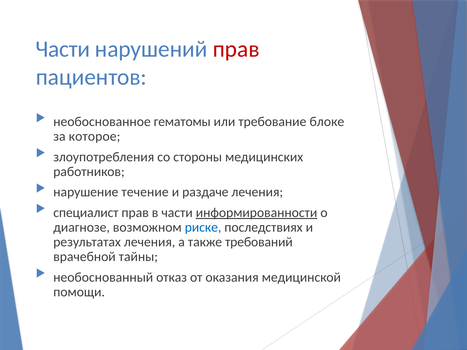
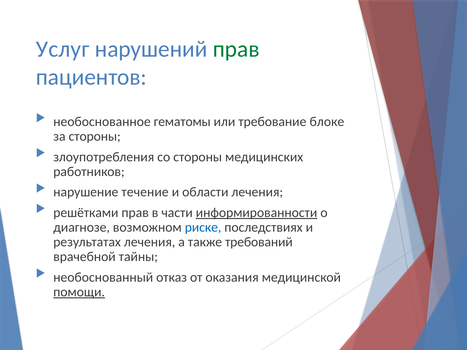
Части at (63, 49): Части -> Услуг
прав at (236, 49) colour: red -> green
за которое: которое -> стороны
раздаче: раздаче -> области
специалист: специалист -> решётками
помощи underline: none -> present
